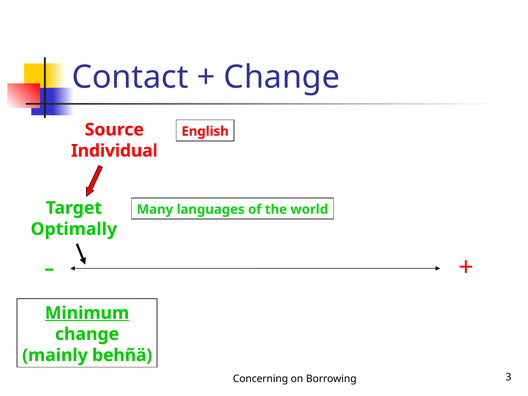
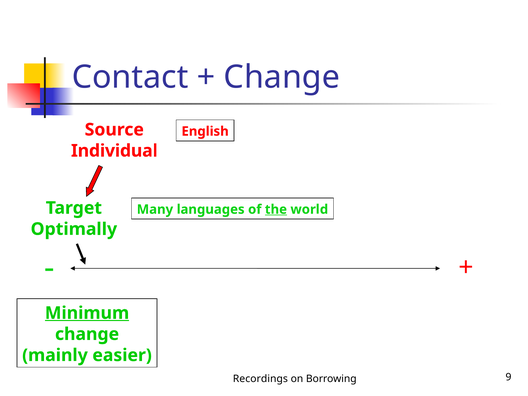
the underline: none -> present
behñä: behñä -> easier
Concerning: Concerning -> Recordings
3: 3 -> 9
